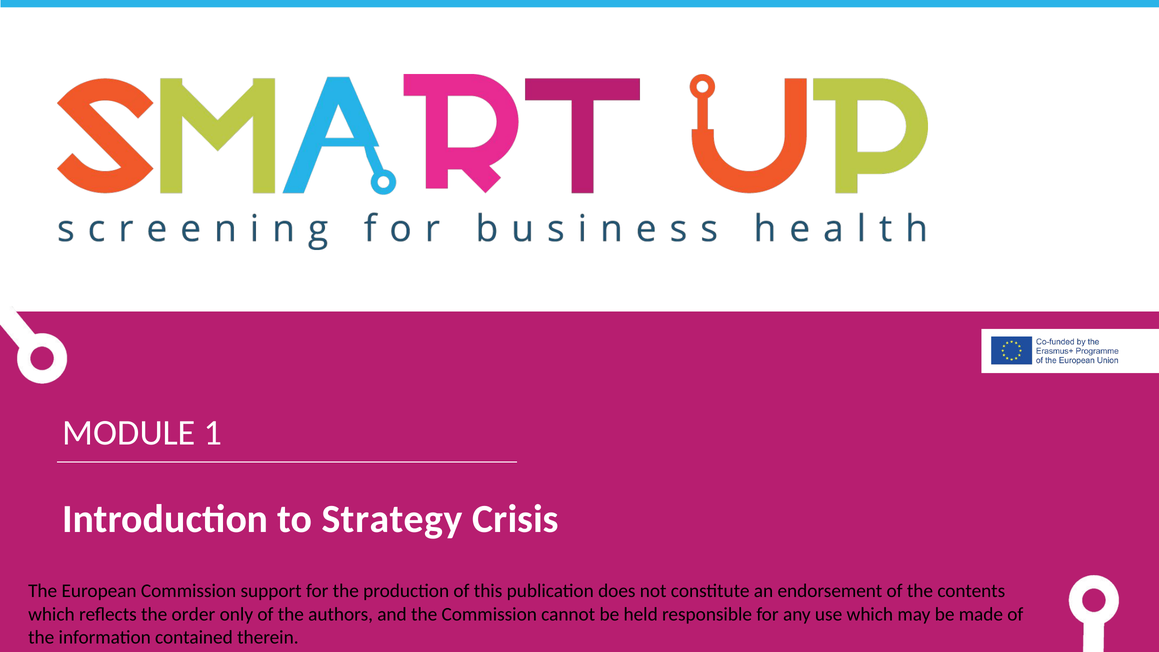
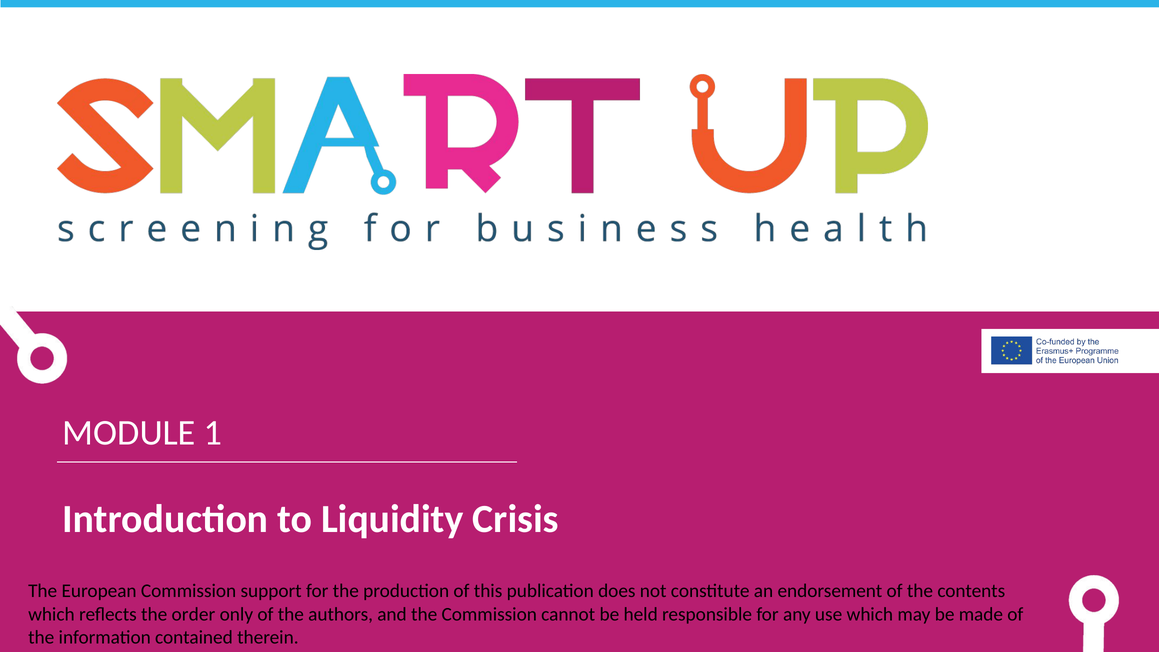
Strategy: Strategy -> Liquidity
